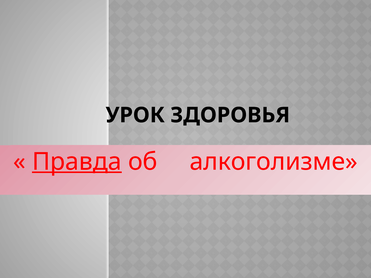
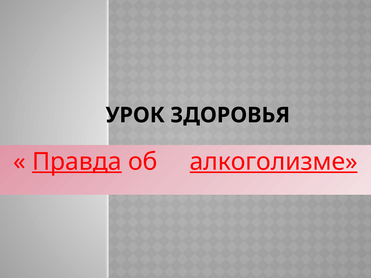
алкоголизме underline: none -> present
